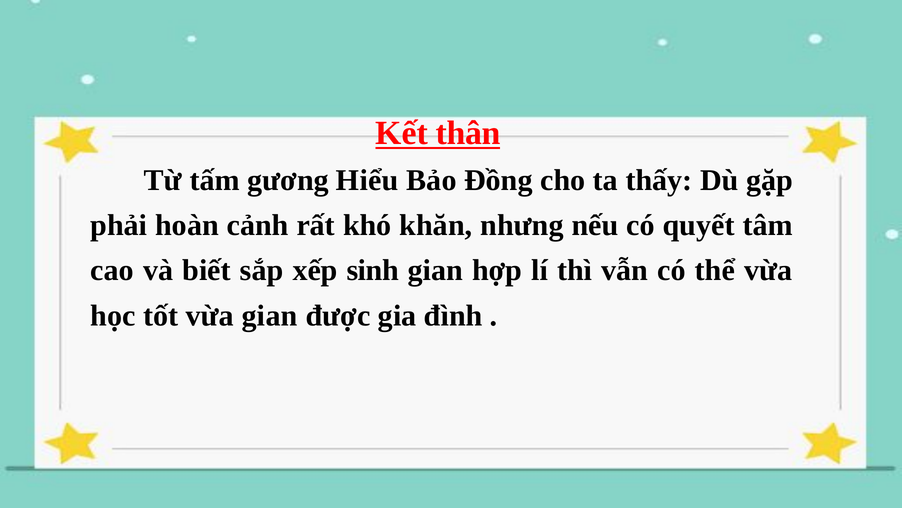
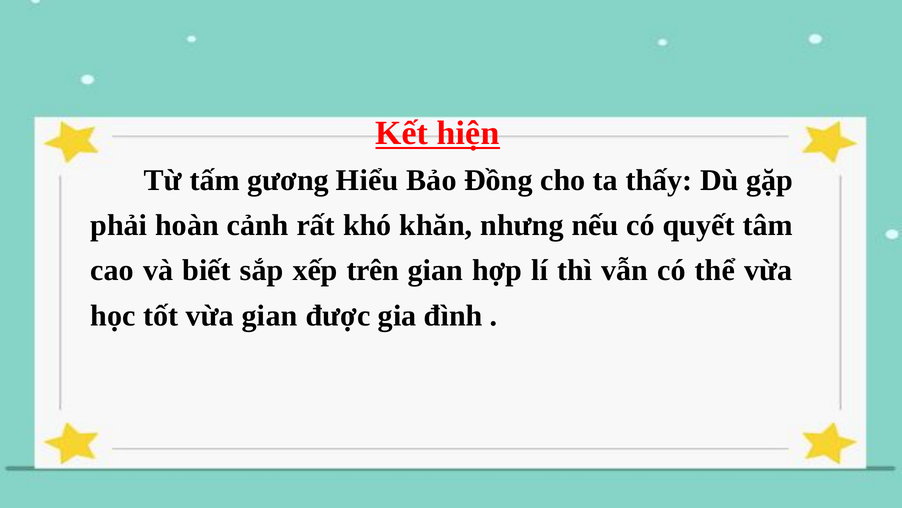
thân: thân -> hiện
sinh: sinh -> trên
